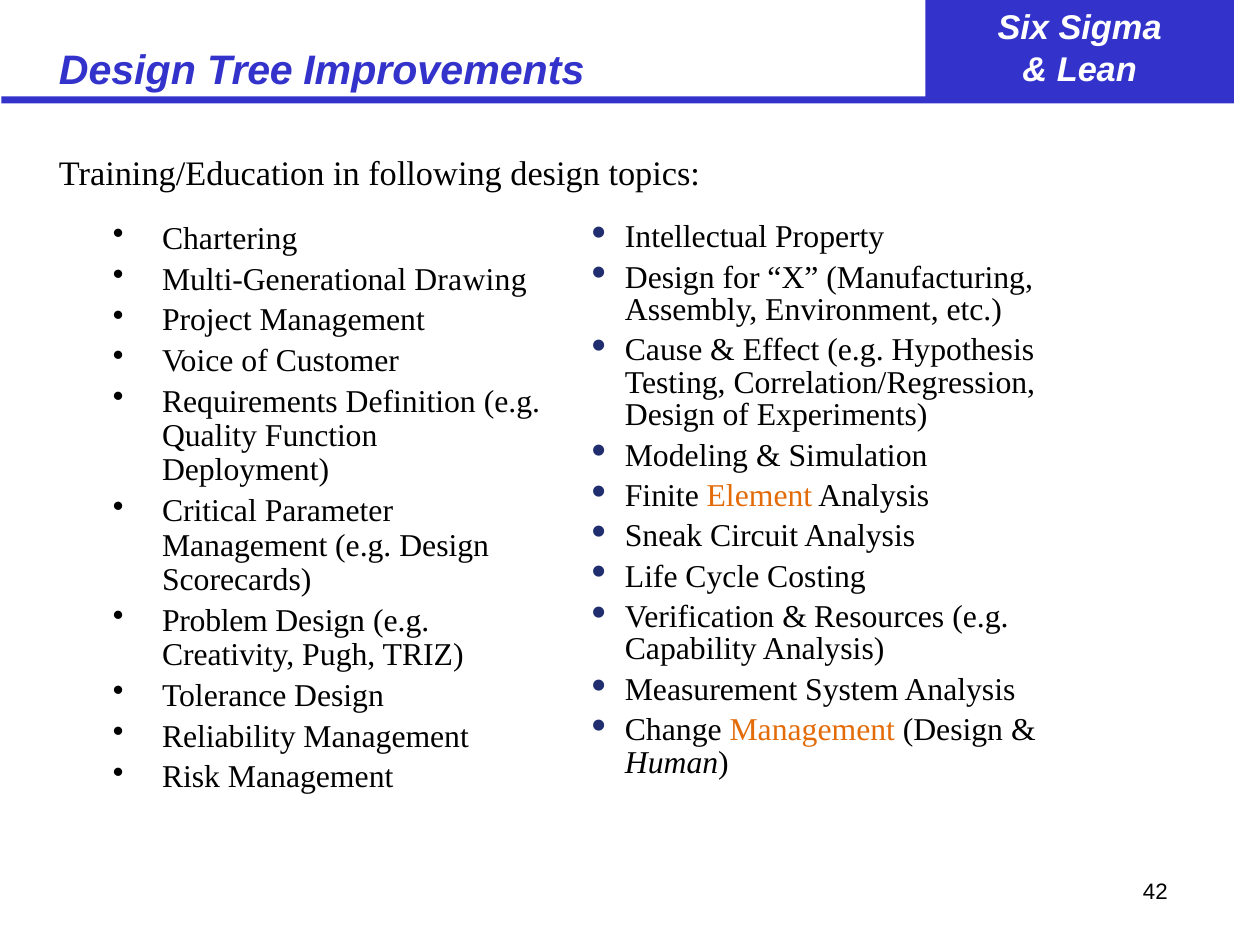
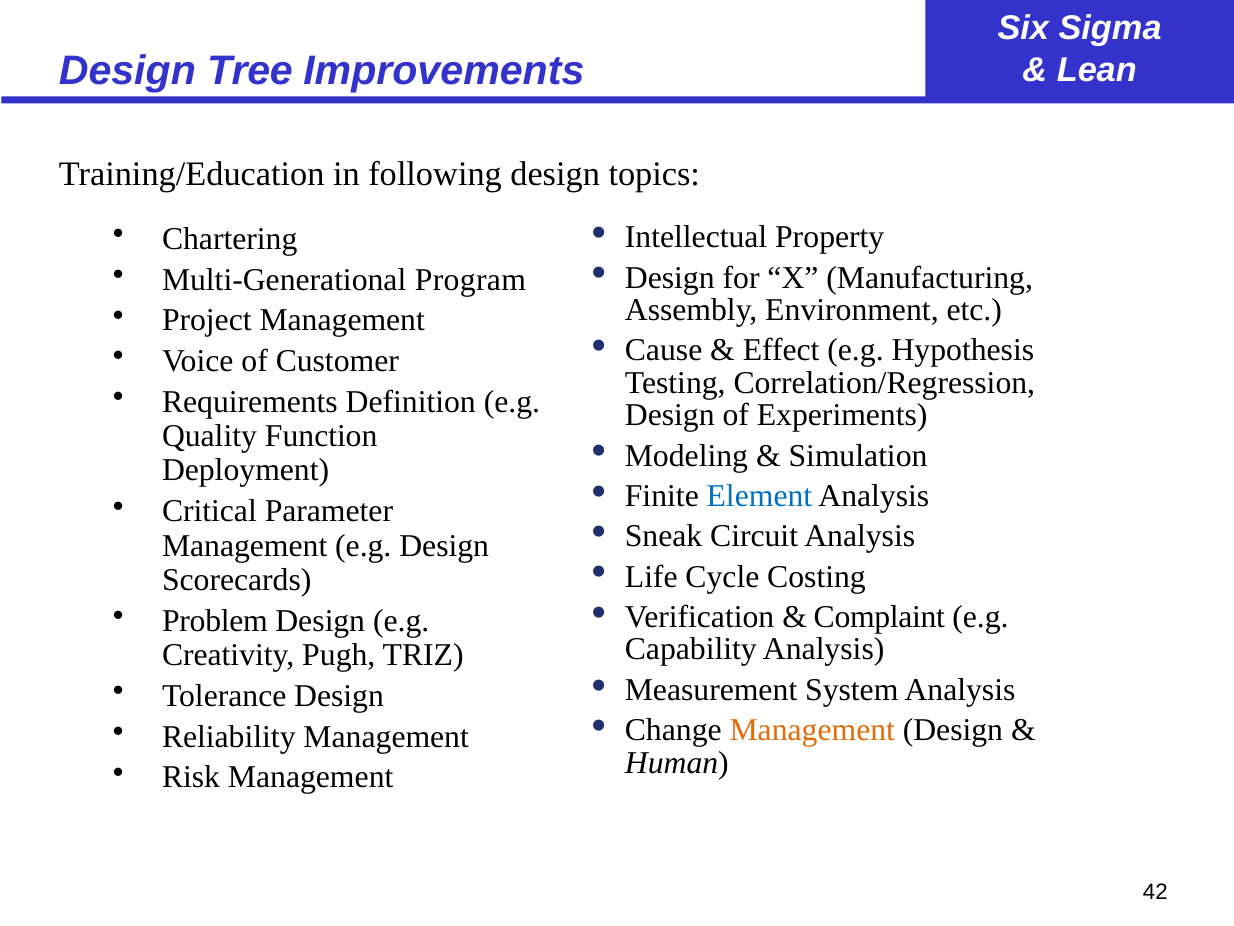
Drawing: Drawing -> Program
Element colour: orange -> blue
Resources: Resources -> Complaint
